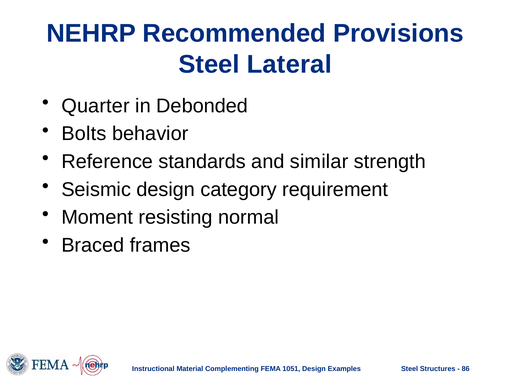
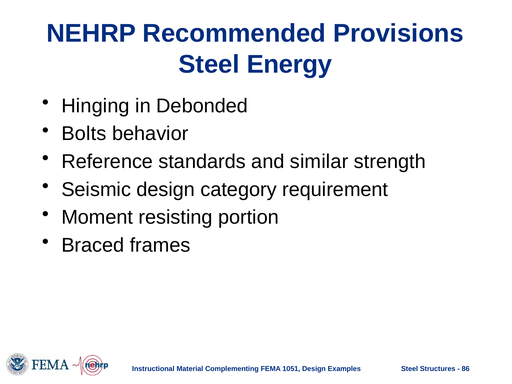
Lateral: Lateral -> Energy
Quarter: Quarter -> Hinging
normal: normal -> portion
